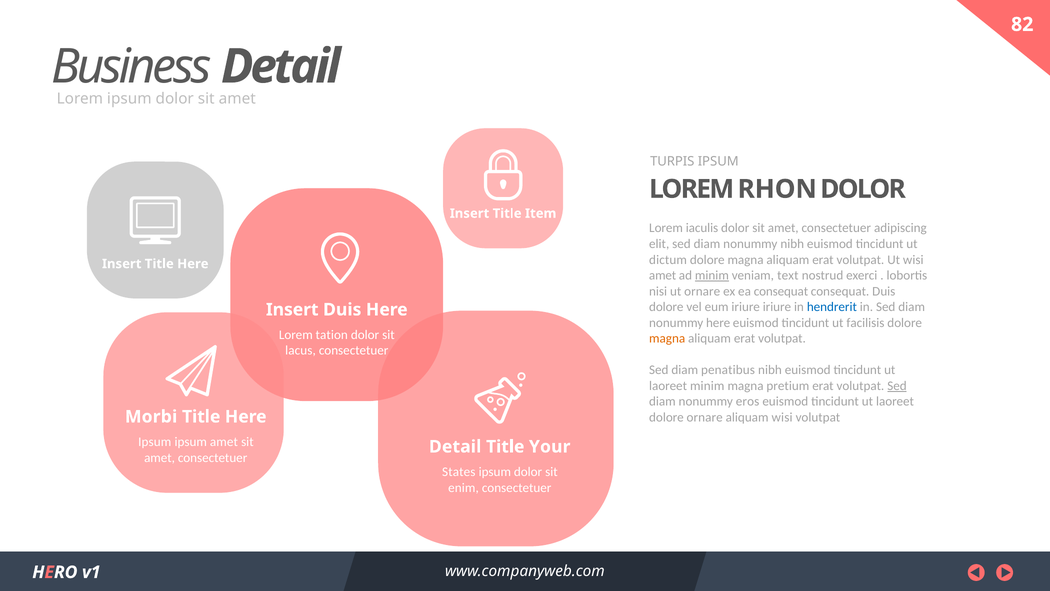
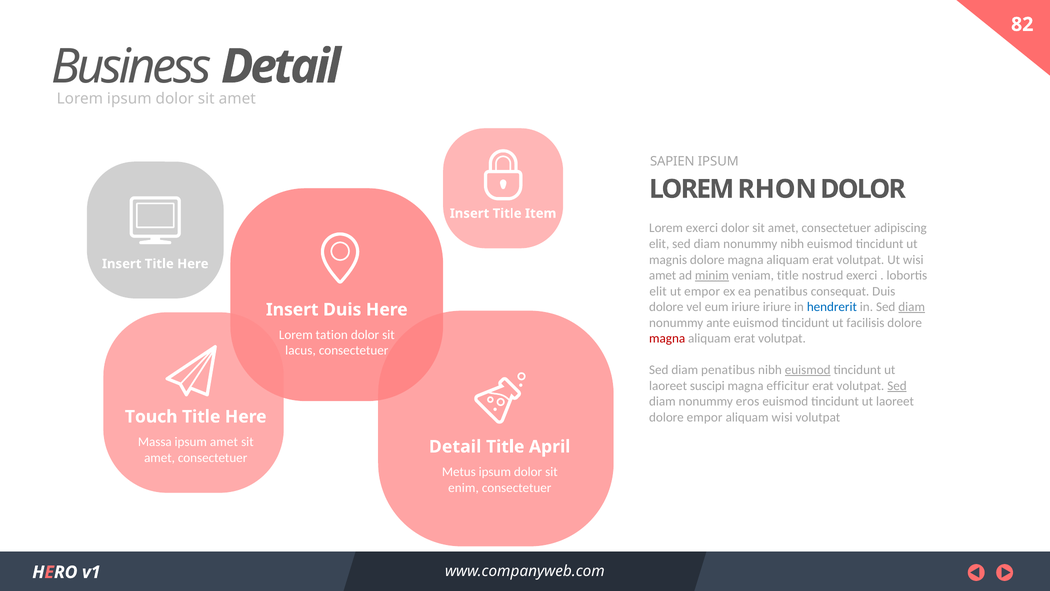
TURPIS: TURPIS -> SAPIEN
Lorem iaculis: iaculis -> exerci
dictum: dictum -> magnis
veniam text: text -> title
nisi at (658, 291): nisi -> elit
ut ornare: ornare -> empor
ea consequat: consequat -> penatibus
diam at (912, 307) underline: none -> present
nonummy here: here -> ante
magna at (667, 338) colour: orange -> red
euismod at (808, 370) underline: none -> present
laoreet minim: minim -> suscipi
pretium: pretium -> efficitur
dolore ornare: ornare -> empor
Morbi: Morbi -> Touch
Ipsum at (155, 442): Ipsum -> Massa
Your: Your -> April
States: States -> Metus
